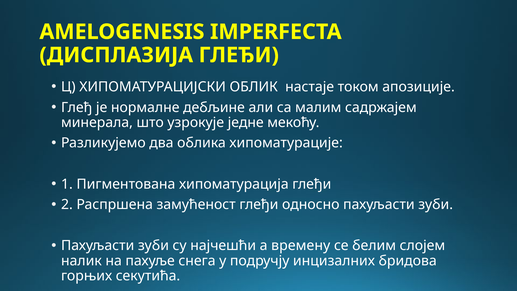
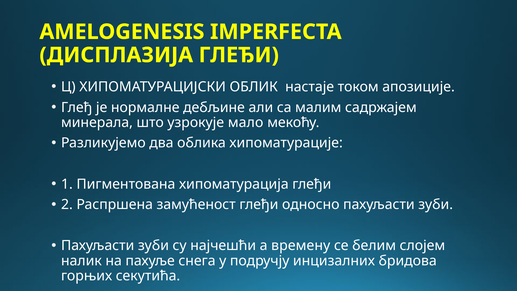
једне: једне -> мало
